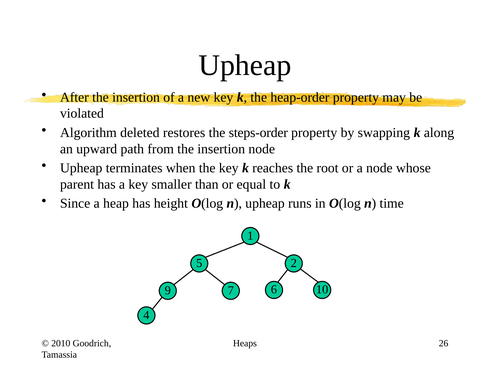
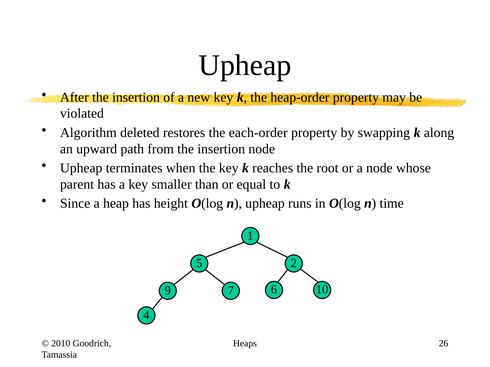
steps-order: steps-order -> each-order
